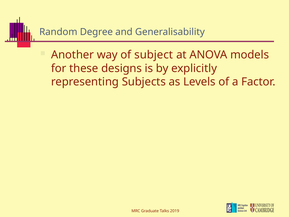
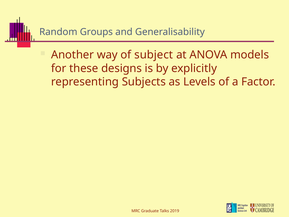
Degree: Degree -> Groups
